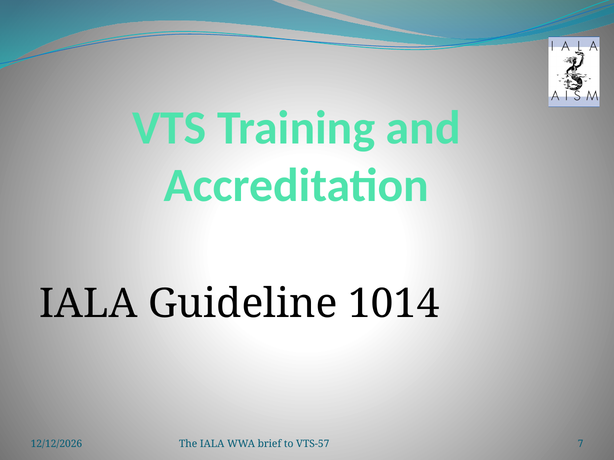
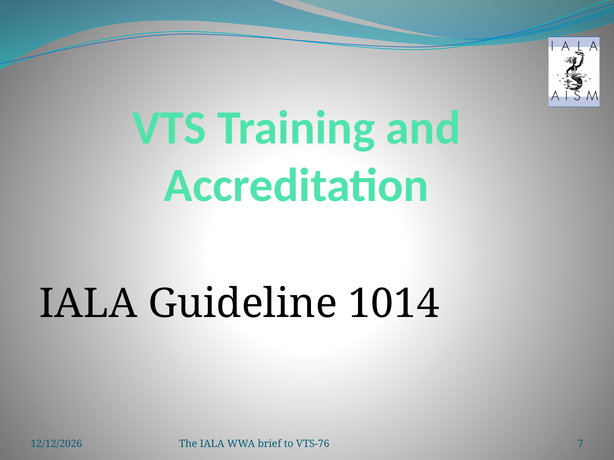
VTS-57: VTS-57 -> VTS-76
